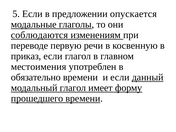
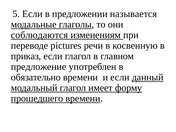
опускается: опускается -> называется
первую: первую -> pictures
местоимения: местоимения -> предложение
